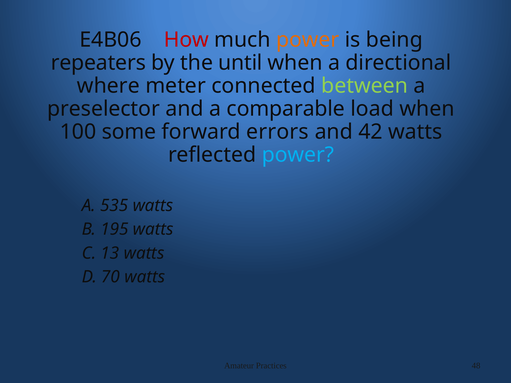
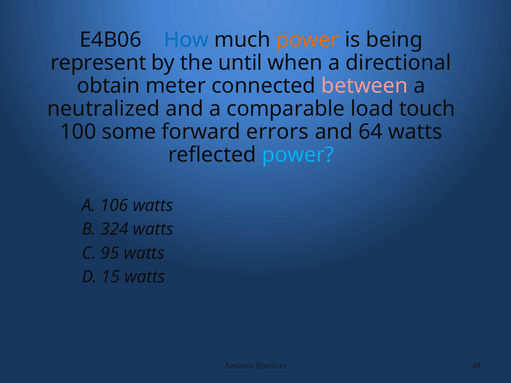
How colour: red -> blue
repeaters: repeaters -> represent
where: where -> obtain
between colour: light green -> pink
preselector: preselector -> neutralized
load when: when -> touch
42: 42 -> 64
535: 535 -> 106
195: 195 -> 324
13: 13 -> 95
70: 70 -> 15
